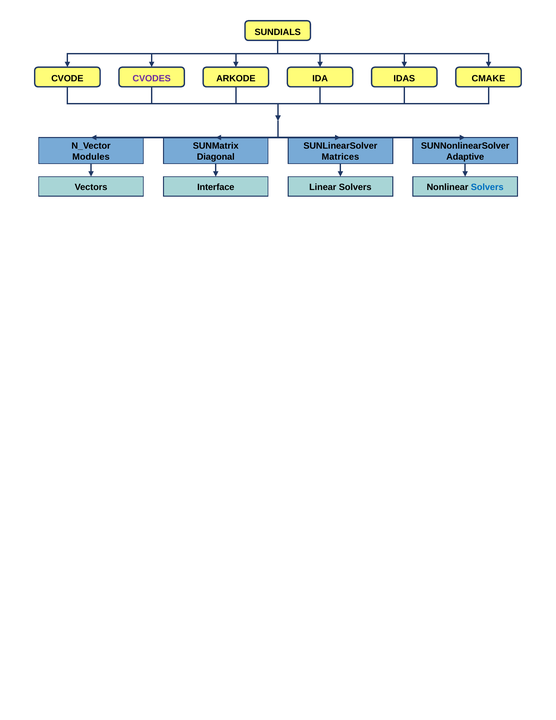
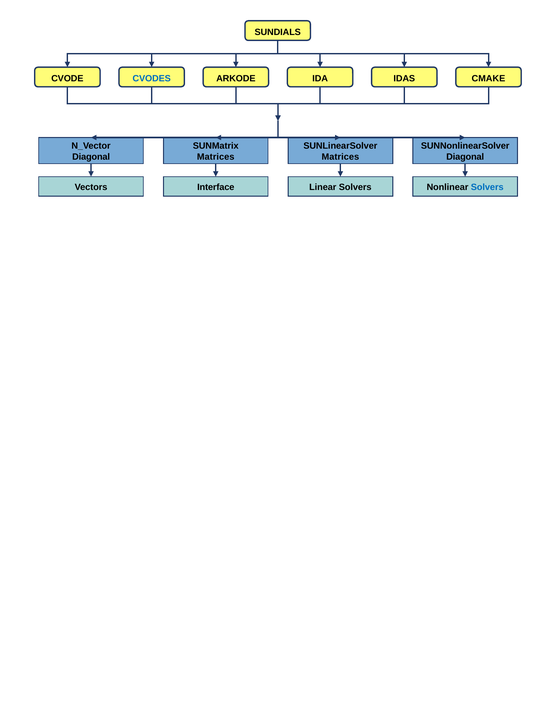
CVODES colour: purple -> blue
Modules at (91, 157): Modules -> Diagonal
Diagonal at (216, 157): Diagonal -> Matrices
Adaptive at (465, 157): Adaptive -> Diagonal
